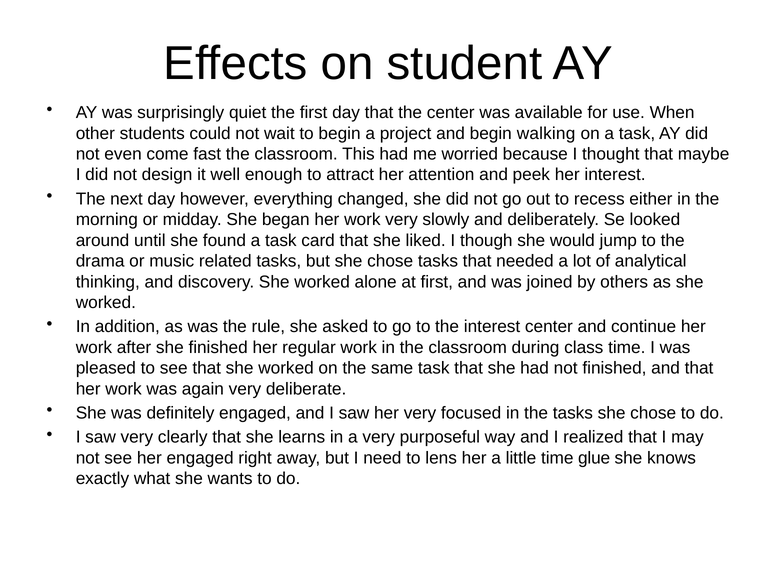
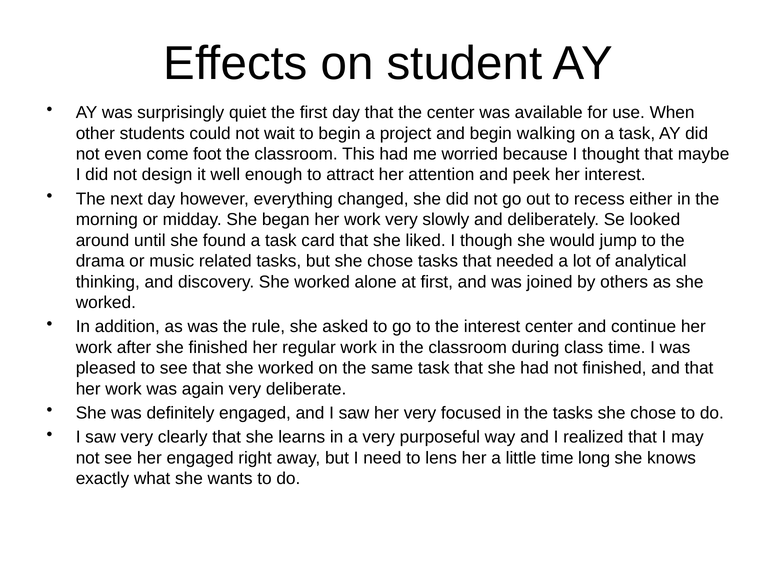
fast: fast -> foot
glue: glue -> long
